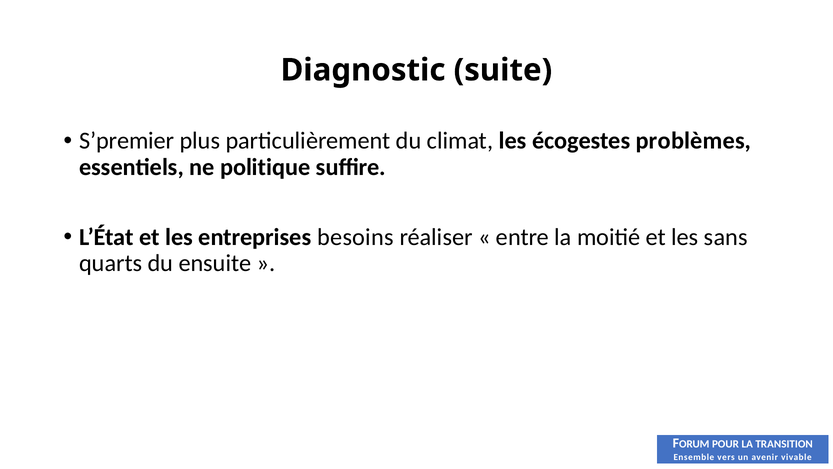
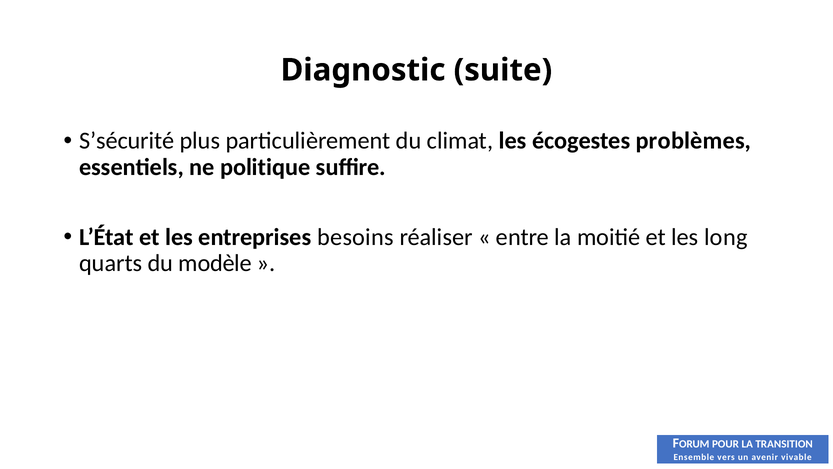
S’premier: S’premier -> S’sécurité
sans: sans -> long
ensuite: ensuite -> modèle
